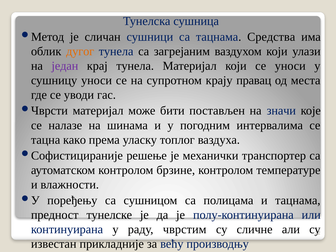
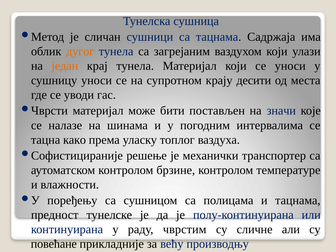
Средства: Средства -> Садржаја
један colour: purple -> orange
правац: правац -> десити
известан: известан -> повећане
